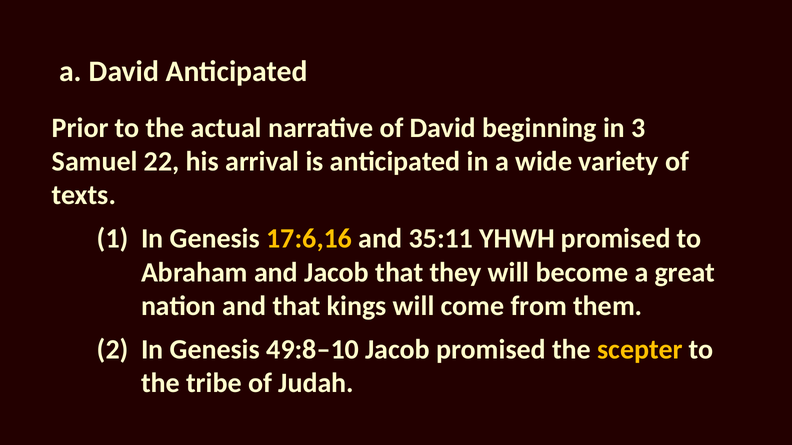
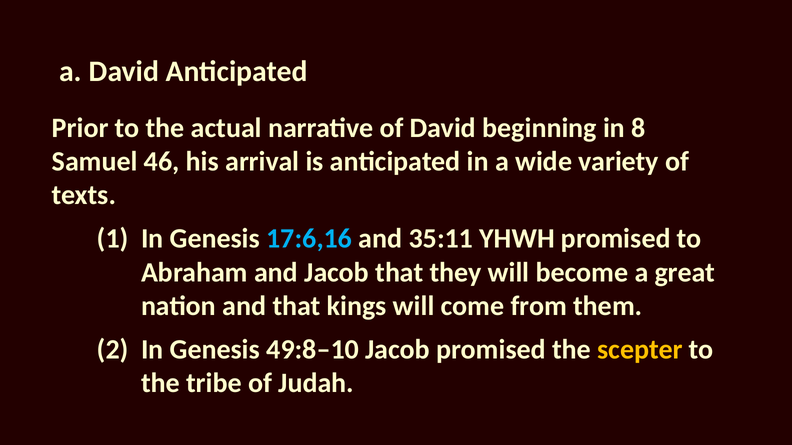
3: 3 -> 8
22: 22 -> 46
17:6,16 colour: yellow -> light blue
